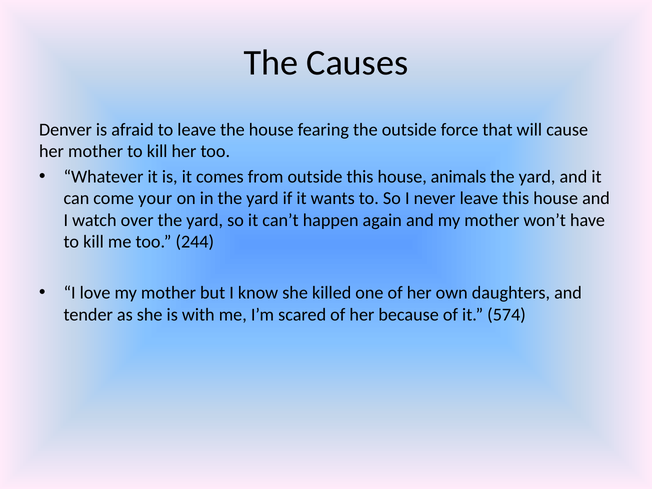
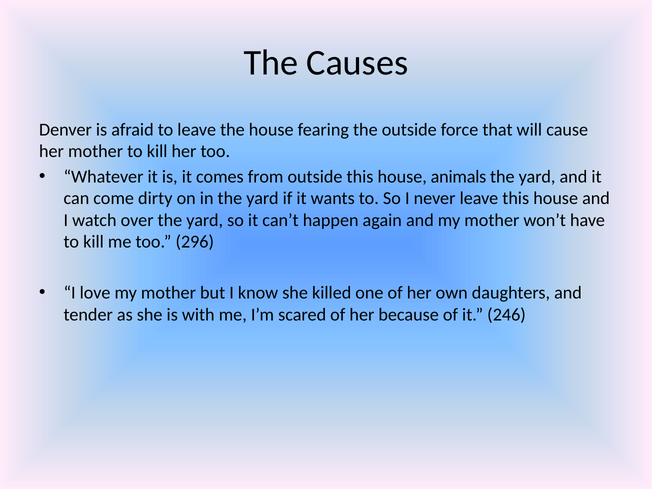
your: your -> dirty
244: 244 -> 296
574: 574 -> 246
